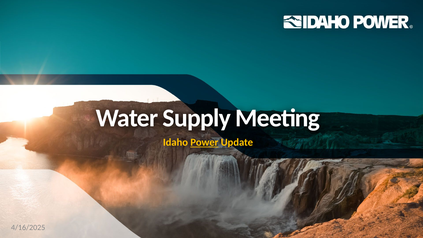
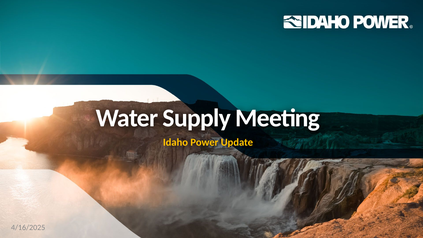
Power underline: present -> none
